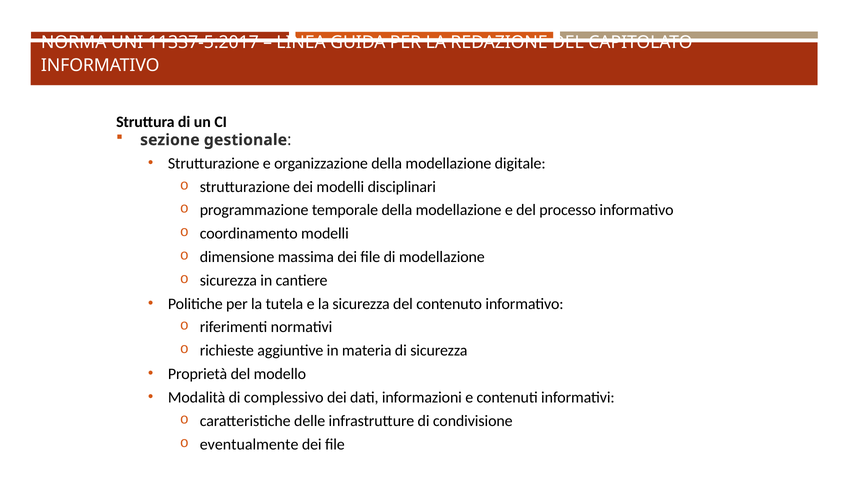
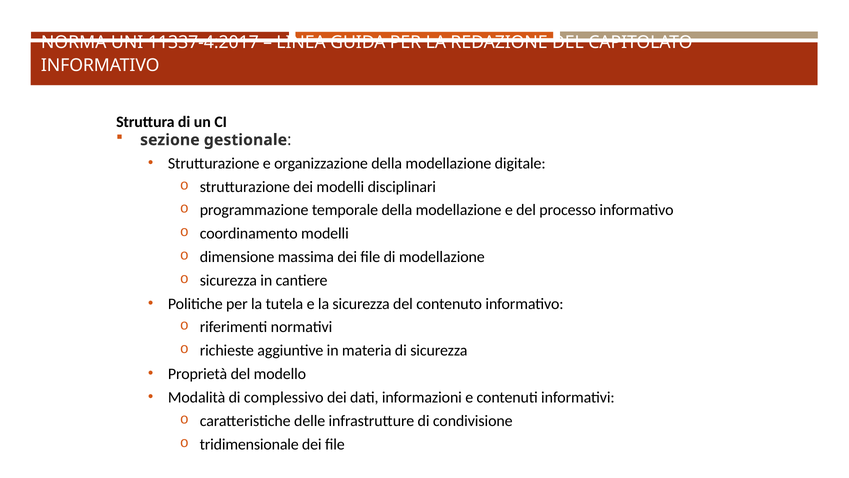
11337-5:2017: 11337-5:2017 -> 11337-4:2017
eventualmente: eventualmente -> tridimensionale
